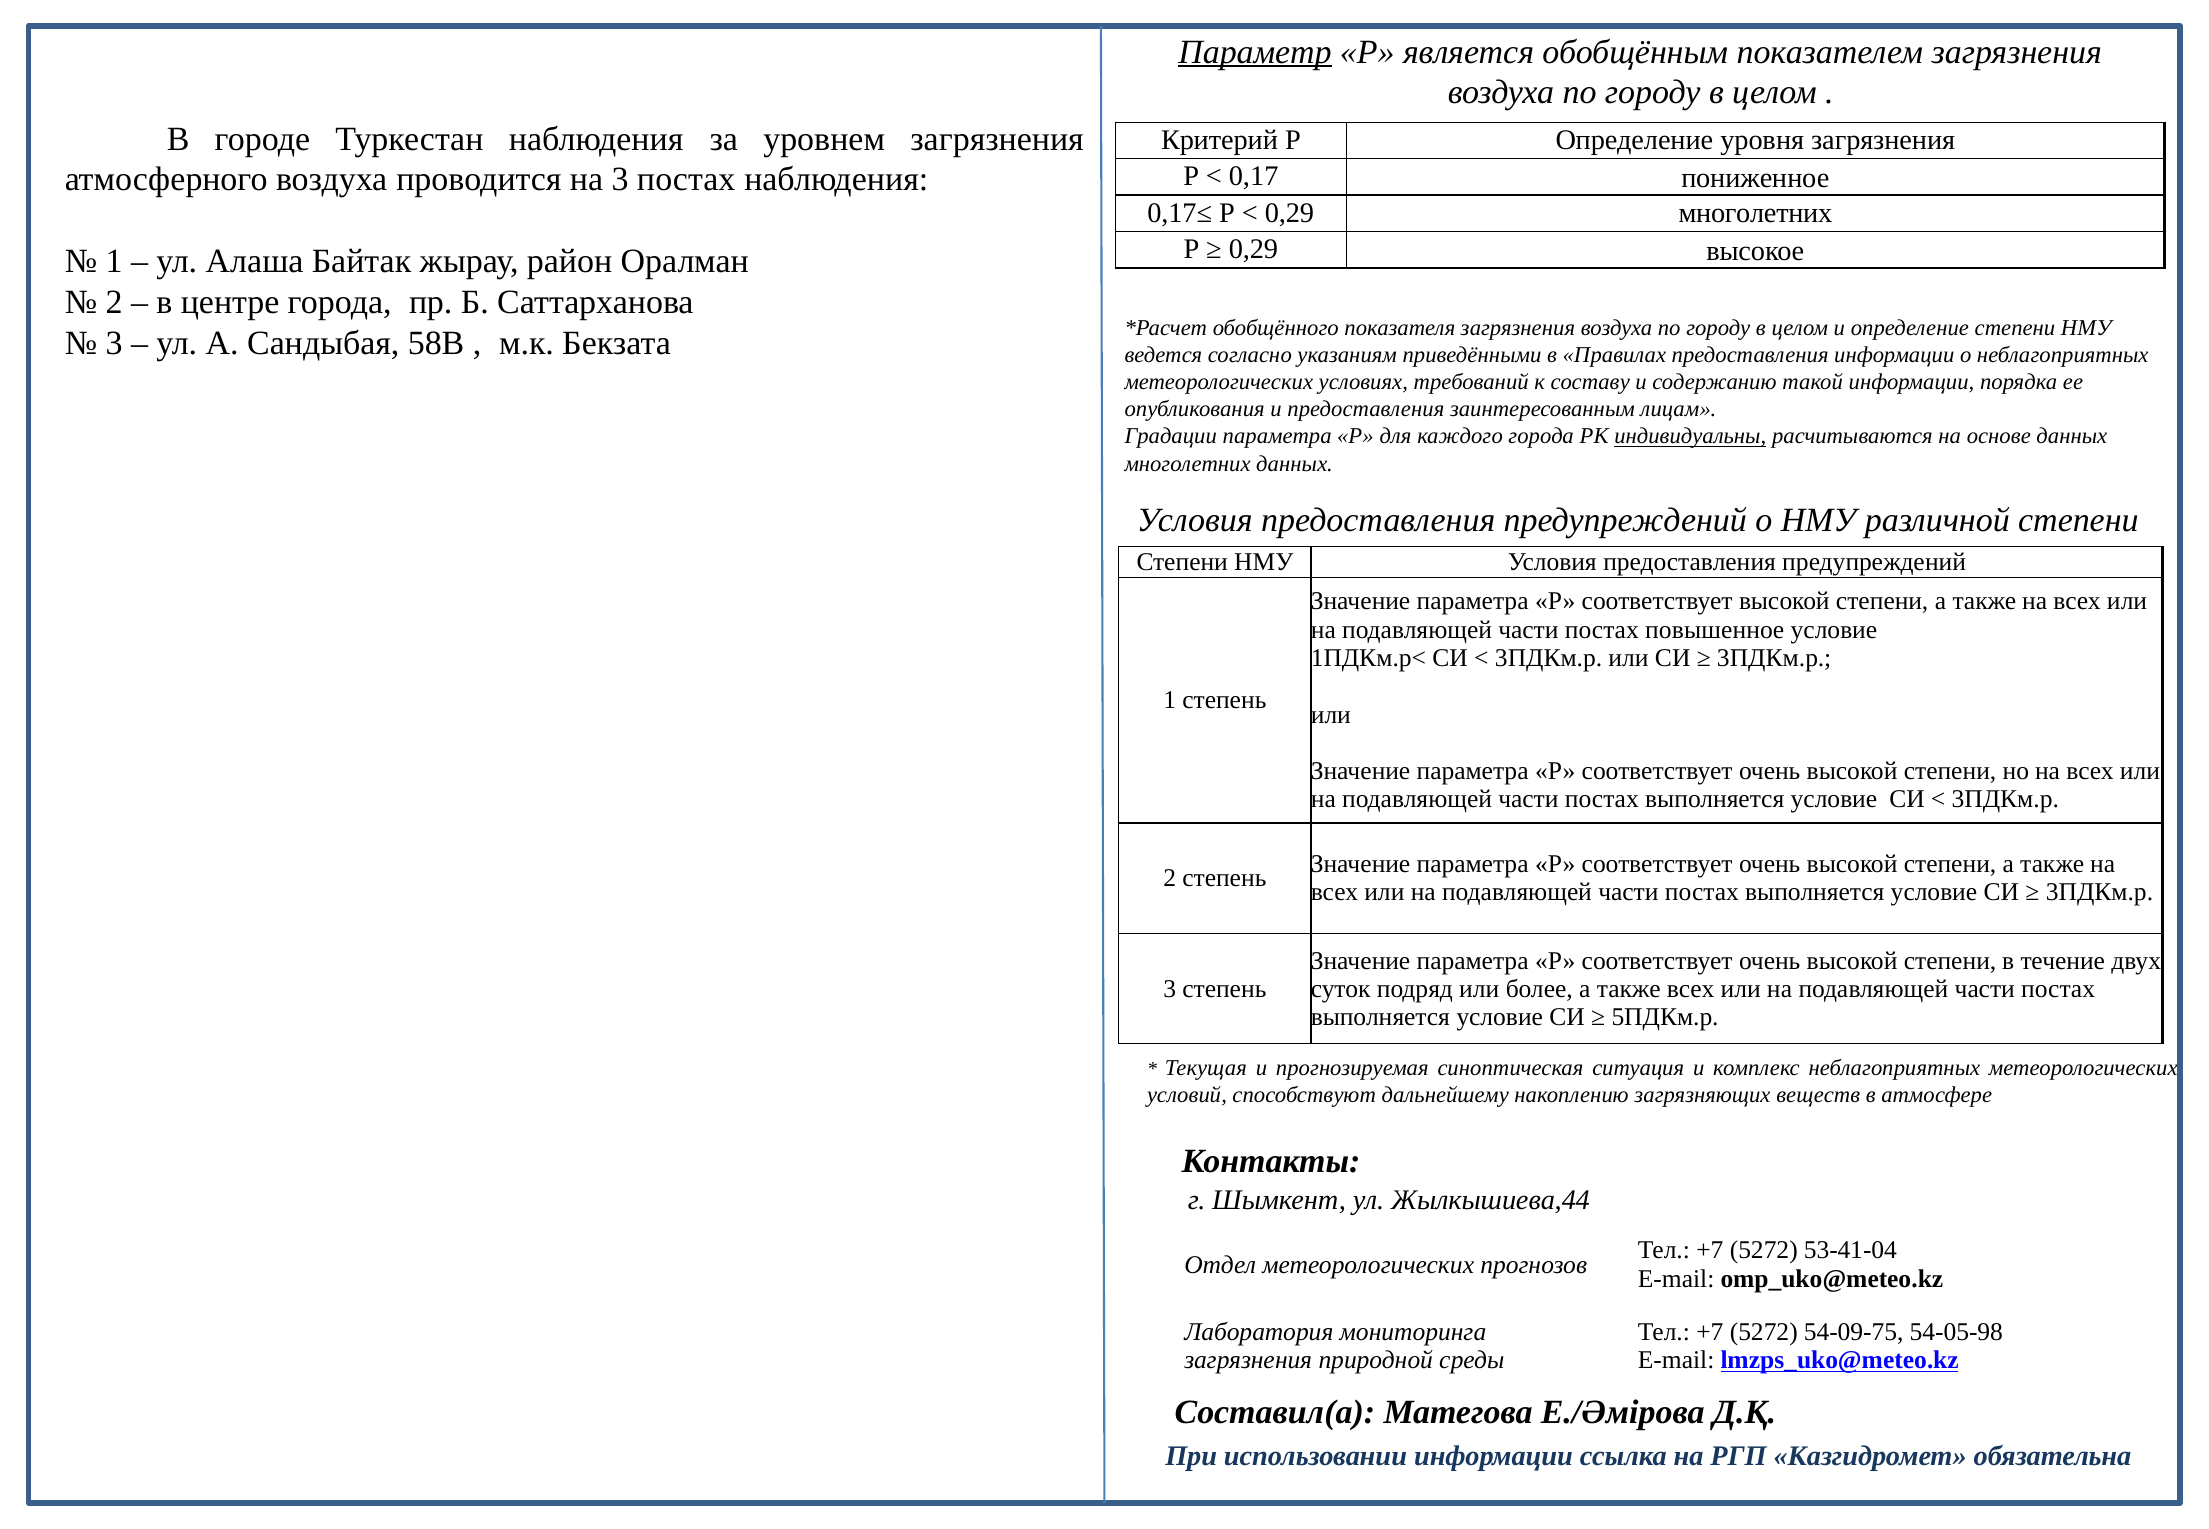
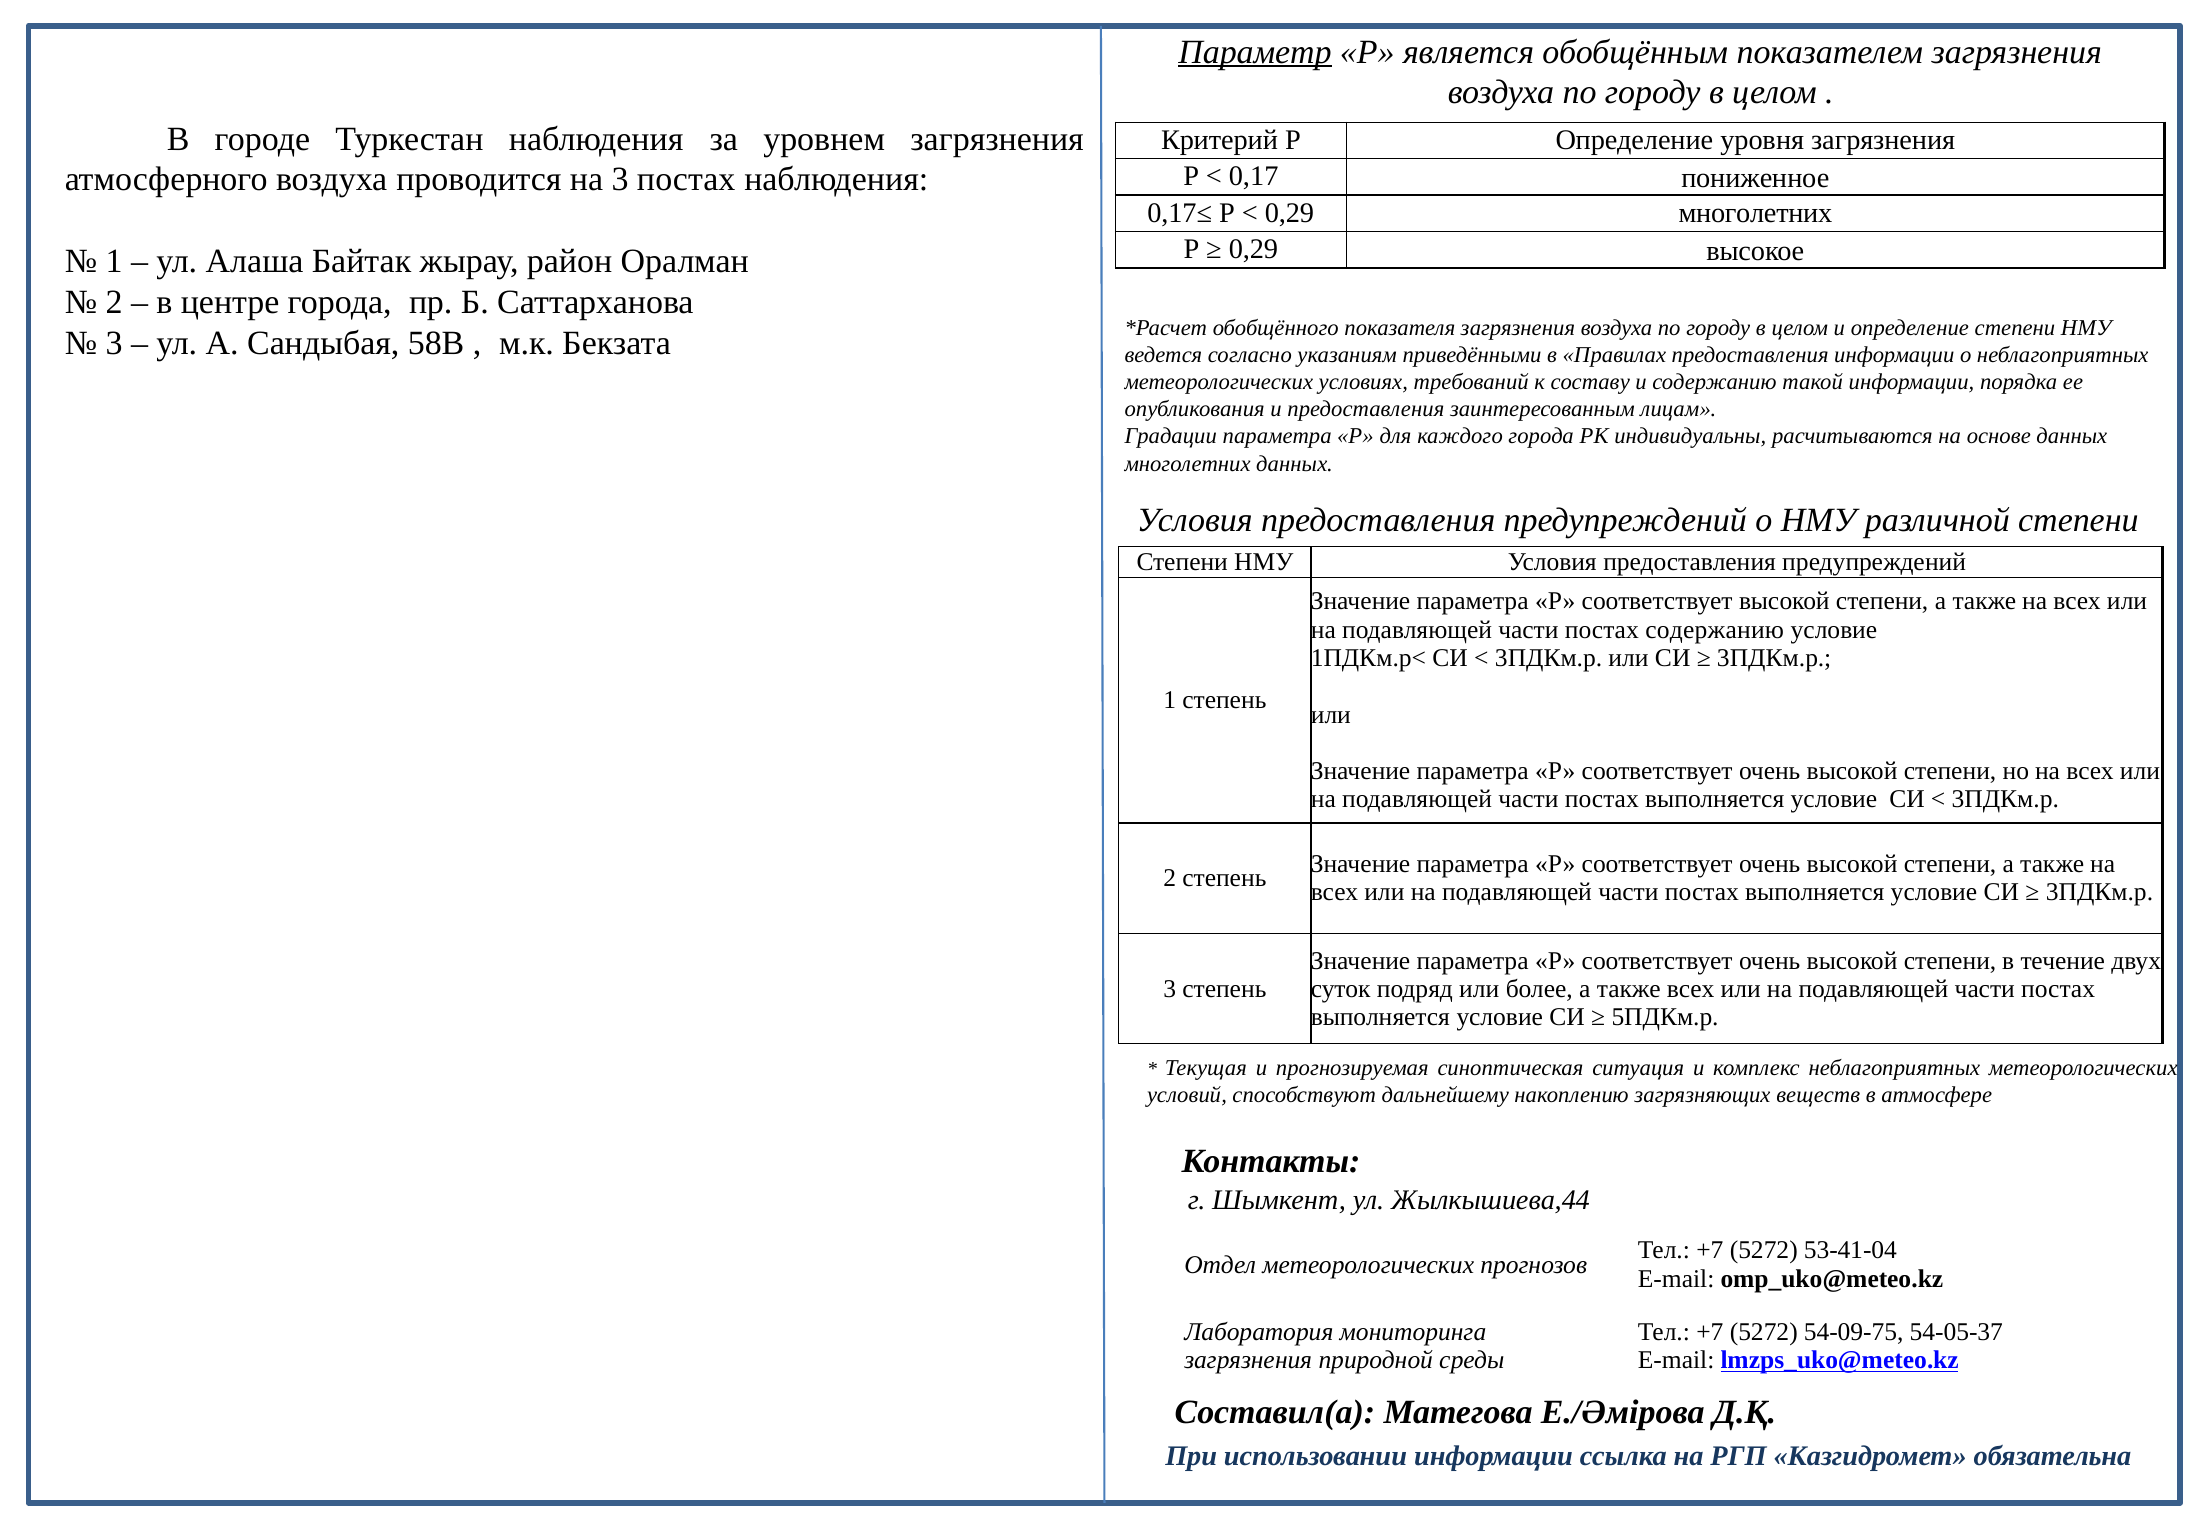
индивидуальны underline: present -> none
постах повышенное: повышенное -> содержанию
54-05-98: 54-05-98 -> 54-05-37
